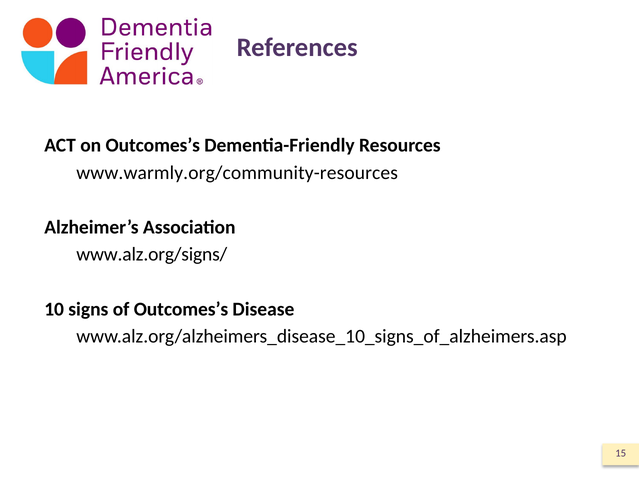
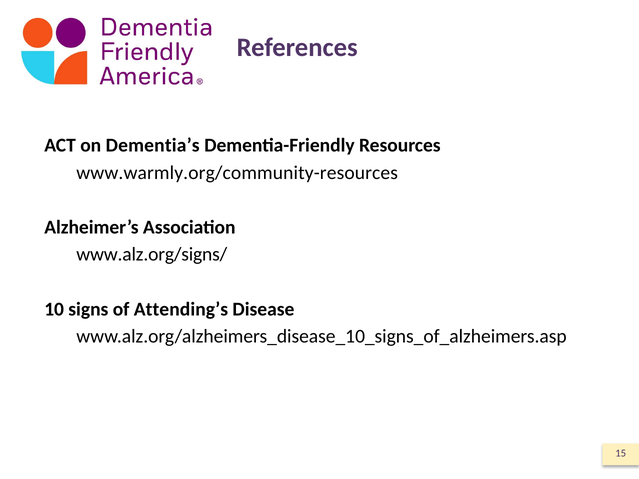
on Outcomes’s: Outcomes’s -> Dementia’s
of Outcomes’s: Outcomes’s -> Attending’s
